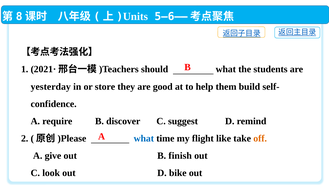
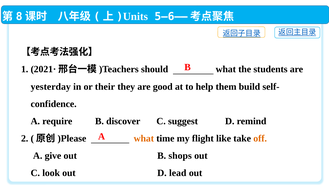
store: store -> their
what at (144, 138) colour: blue -> orange
finish: finish -> shops
bike: bike -> lead
